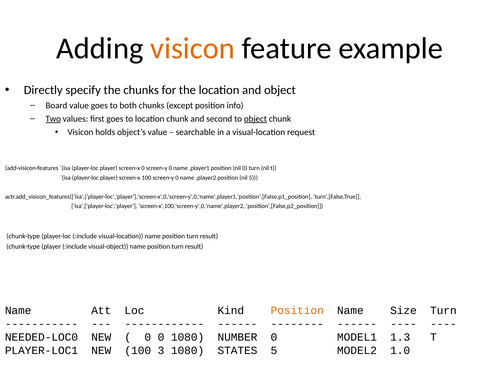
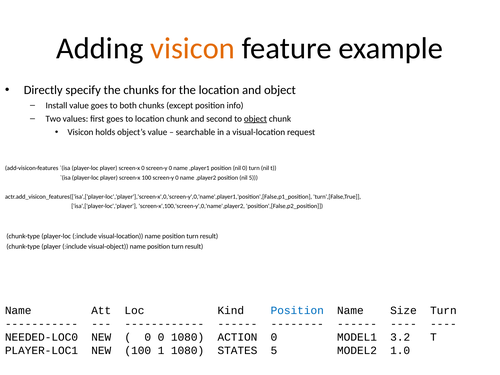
Board: Board -> Install
Two underline: present -> none
Position at (297, 311) colour: orange -> blue
NUMBER: NUMBER -> ACTION
1.3: 1.3 -> 3.2
3: 3 -> 1
